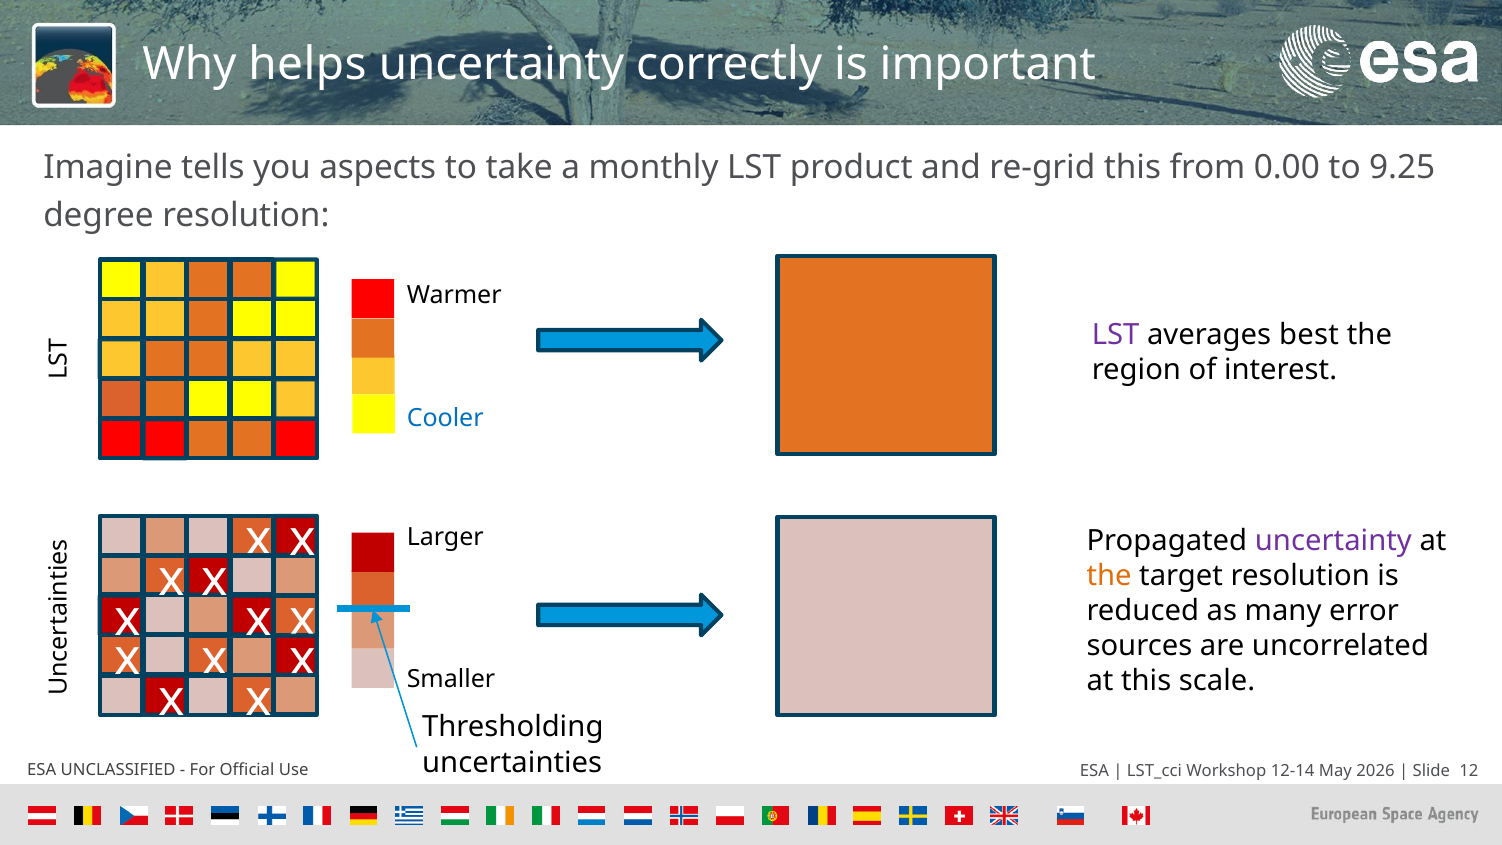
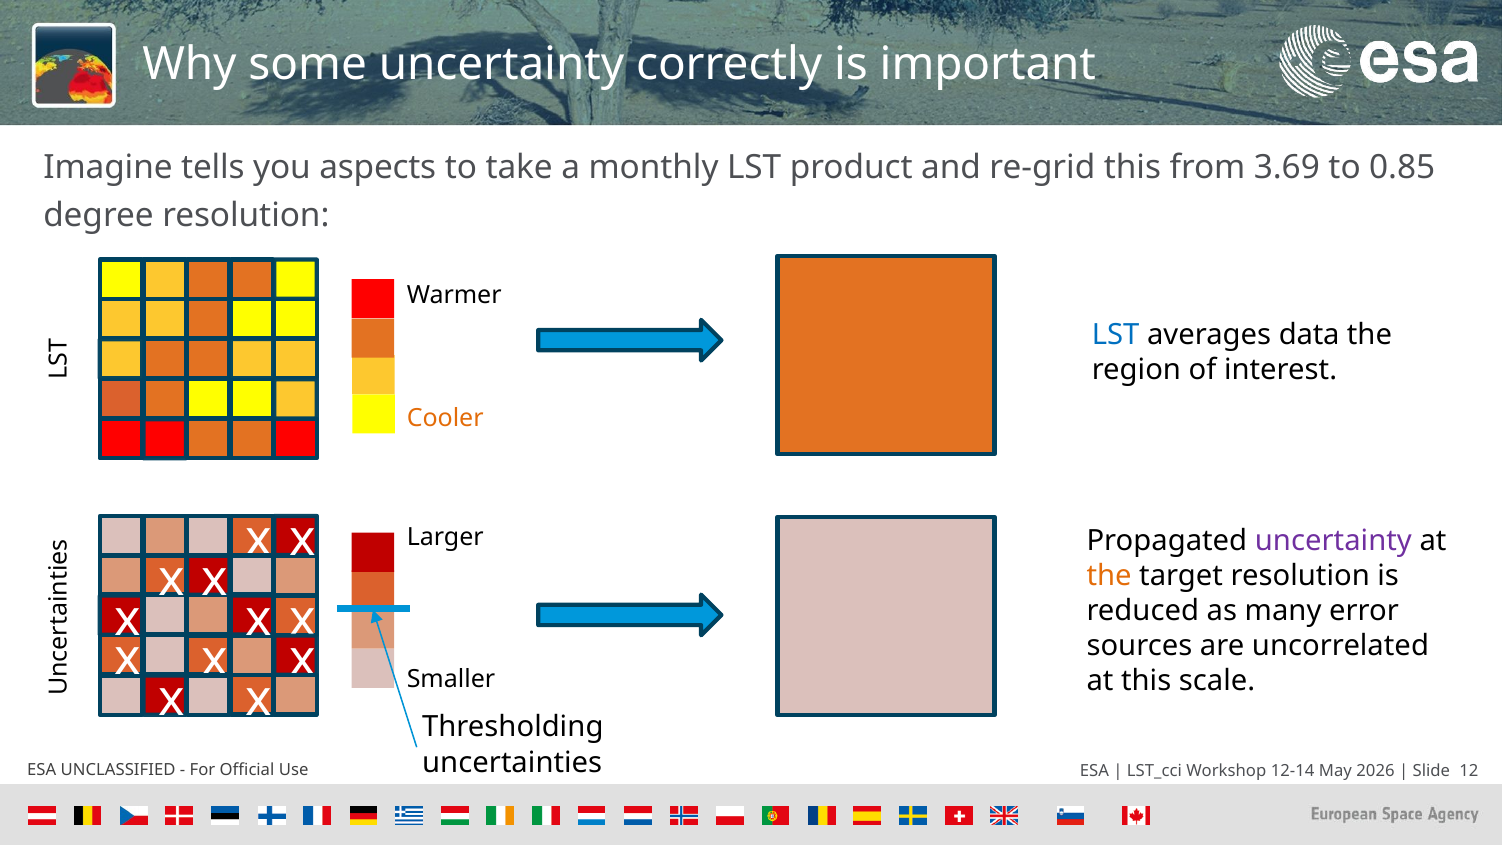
helps: helps -> some
0.00: 0.00 -> 3.69
9.25: 9.25 -> 0.85
LST at (1116, 334) colour: purple -> blue
best: best -> data
Cooler colour: blue -> orange
